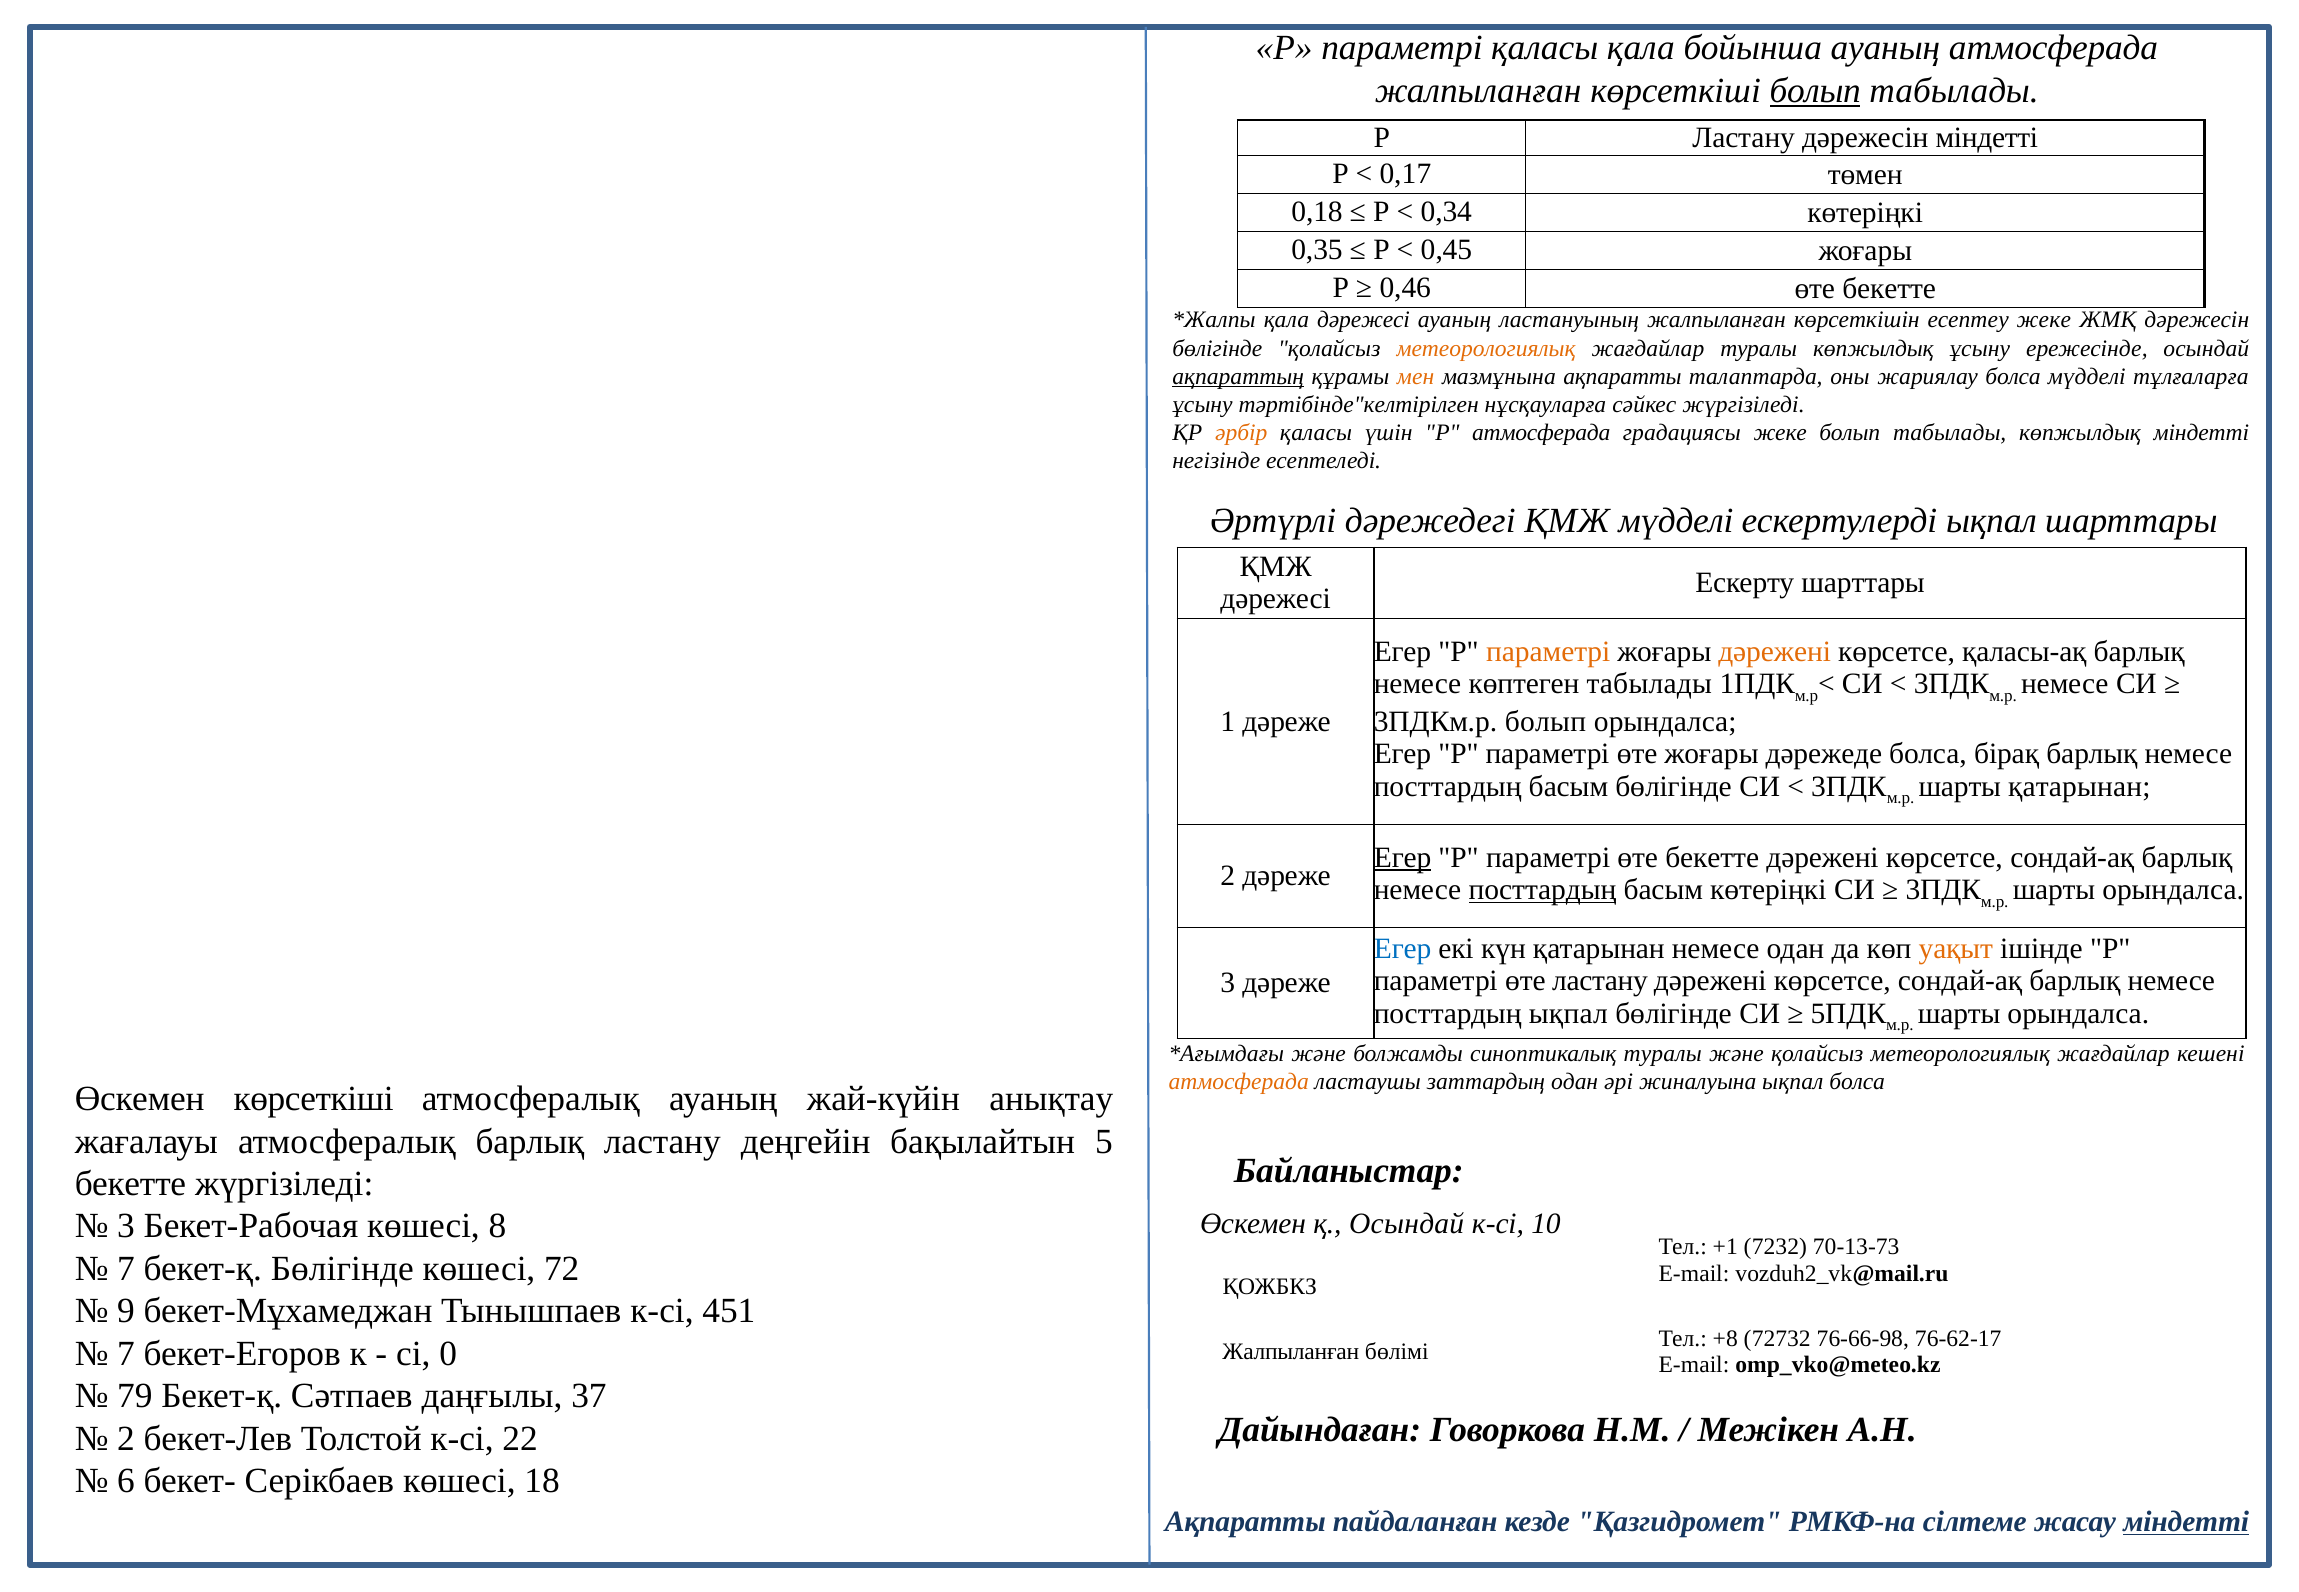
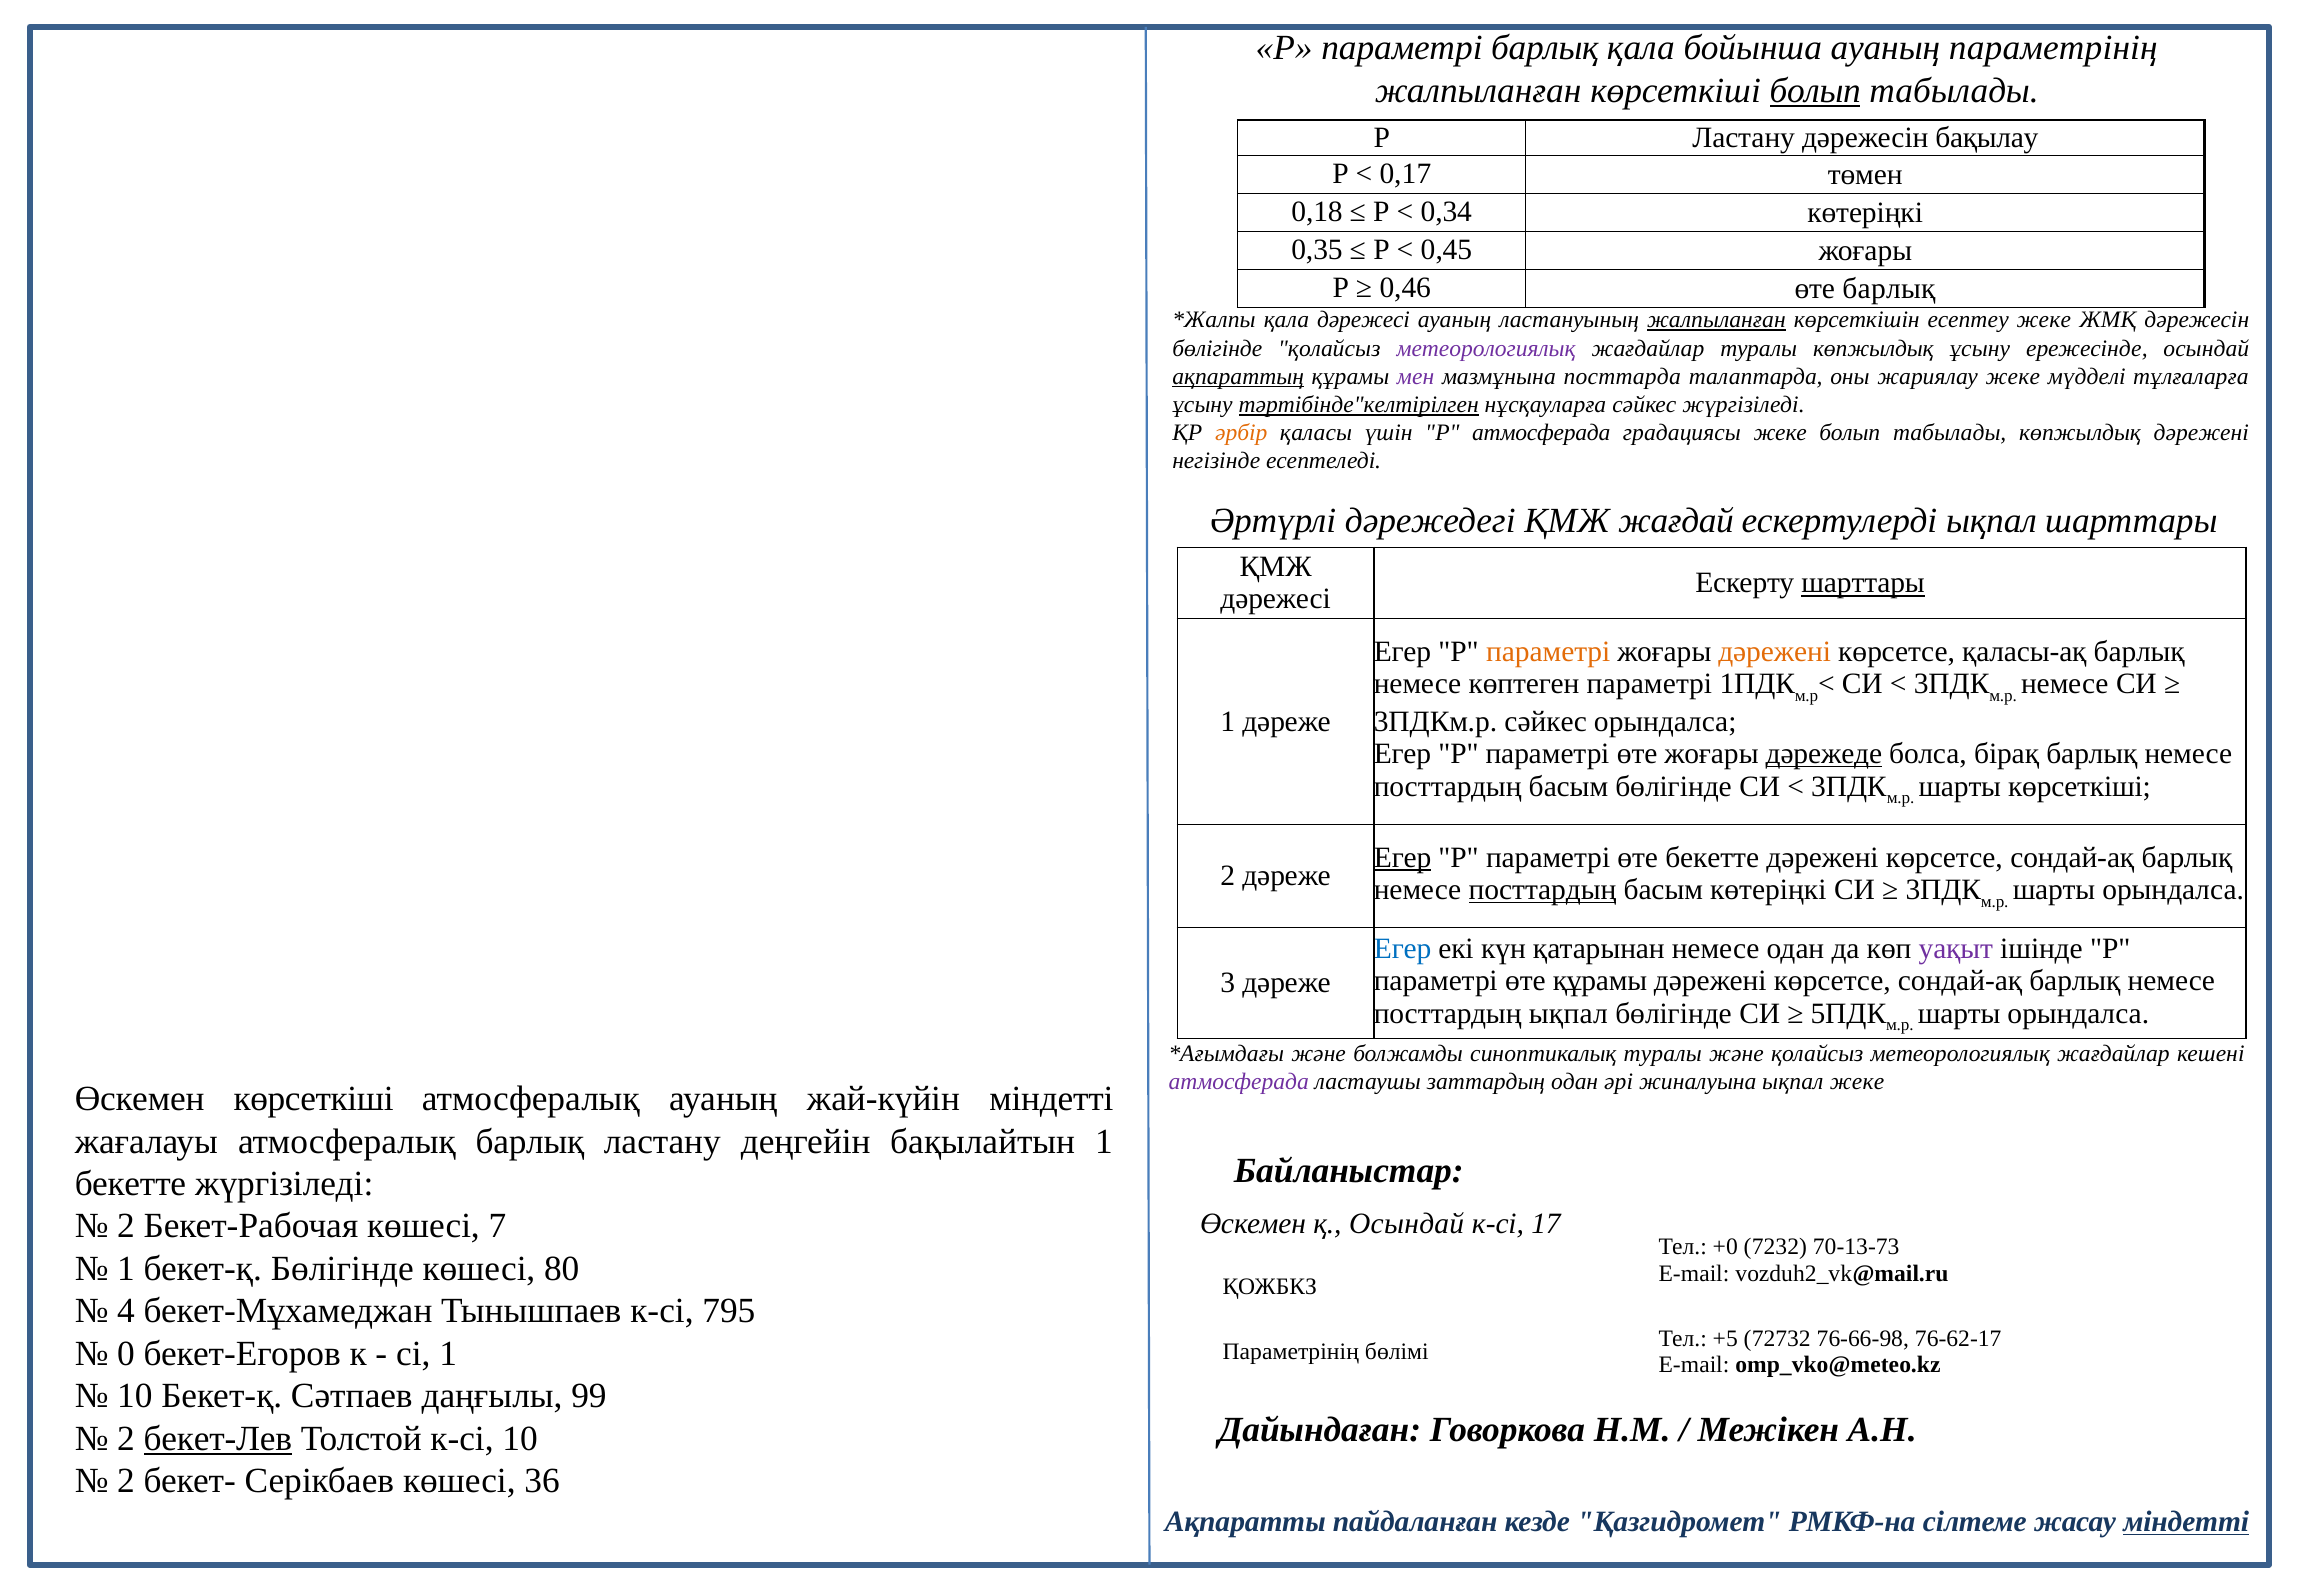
параметрі қаласы: қаласы -> барлық
ауаның атмосферада: атмосферада -> параметрінің
дәрежесін міндетті: міндетті -> бақылау
0,46 өте бекетте: бекетте -> барлық
жалпыланған at (1716, 320) underline: none -> present
метеорологиялық at (1486, 348) colour: orange -> purple
мен colour: orange -> purple
мазмұнына ақпаратты: ақпаратты -> посттарда
жариялау болса: болса -> жеке
тәртібінде"келтірілген underline: none -> present
көпжылдық міндетті: міндетті -> дәрежені
ҚМЖ мүдделі: мүдделі -> жағдай
шарттары at (1863, 583) underline: none -> present
көптеген табылады: табылады -> параметрі
3ПДКм.р болып: болып -> сәйкес
дәрежеде underline: none -> present
шарты қатарынан: қатарынан -> көрсеткіші
уақыт colour: orange -> purple
өте ластану: ластану -> құрамы
атмосферада at (1239, 1082) colour: orange -> purple
ықпал болса: болса -> жеке
жай-күйін анықтау: анықтау -> міндетті
бақылайтын 5: 5 -> 1
10: 10 -> 17
3 at (126, 1226): 3 -> 2
8: 8 -> 7
+1: +1 -> +0
7 at (126, 1268): 7 -> 1
72: 72 -> 80
9: 9 -> 4
451: 451 -> 795
+8: +8 -> +5
7 at (126, 1353): 7 -> 0
сі 0: 0 -> 1
Жалпыланған at (1291, 1352): Жалпыланған -> Параметрінің
79 at (135, 1396): 79 -> 10
37: 37 -> 99
бекет-Лев underline: none -> present
к-сі 22: 22 -> 10
6 at (126, 1481): 6 -> 2
18: 18 -> 36
